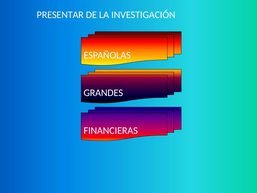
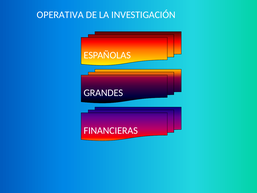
PRESENTAR: PRESENTAR -> OPERATIVA
